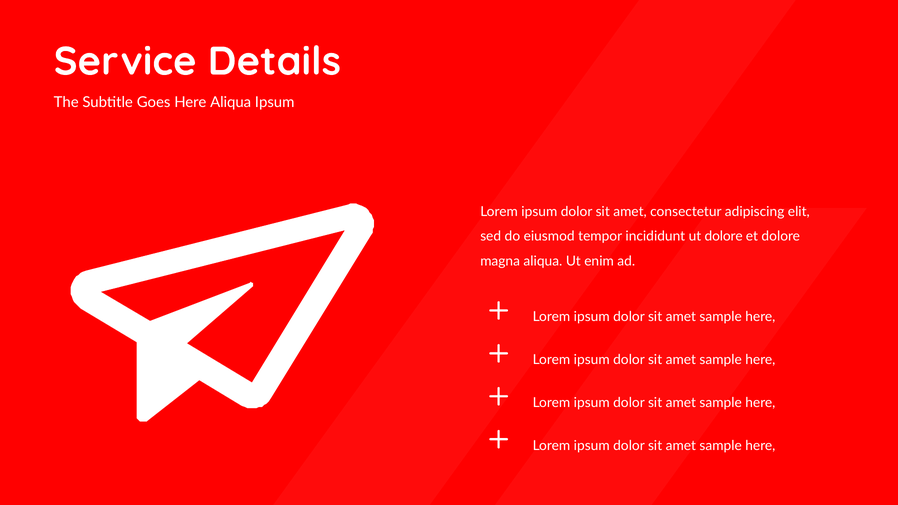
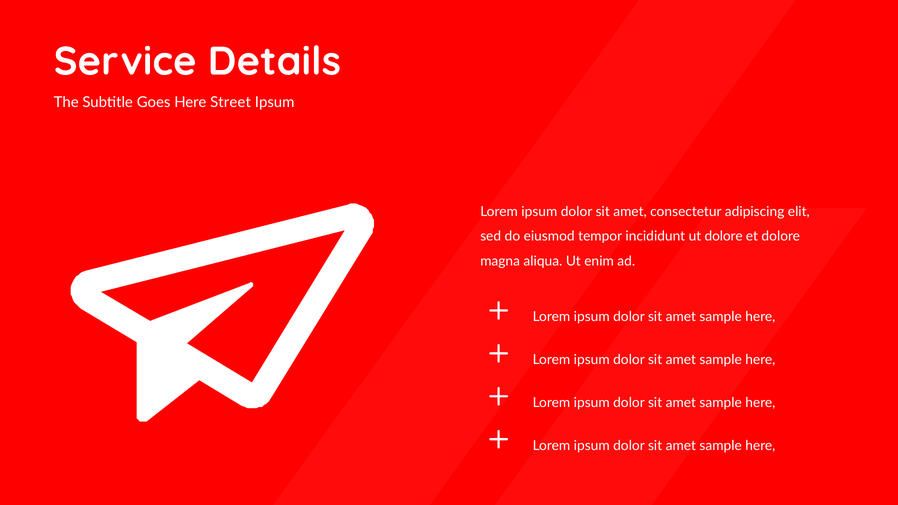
Here Aliqua: Aliqua -> Street
